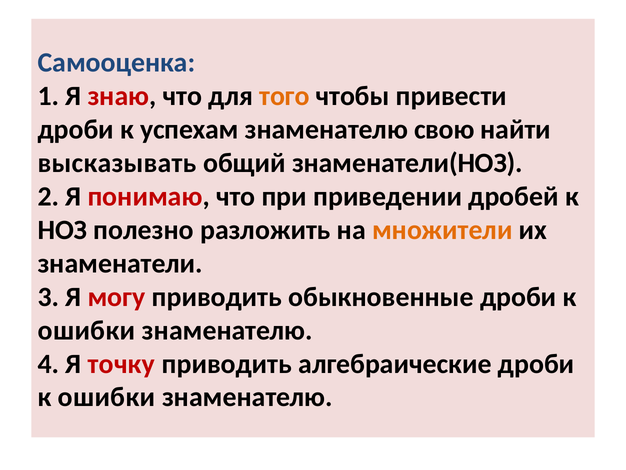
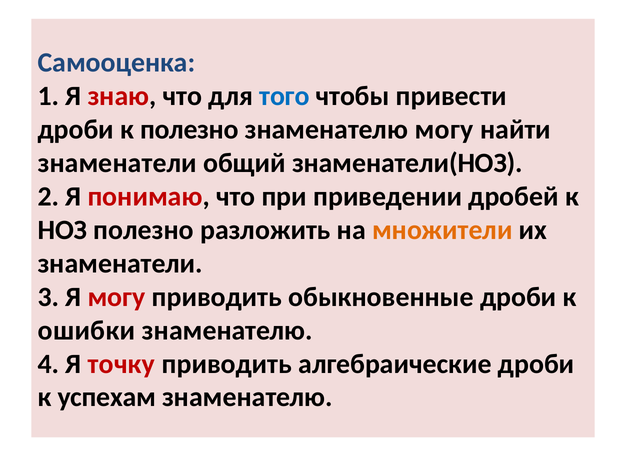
того colour: orange -> blue
к успехам: успехам -> полезно
знаменателю свою: свою -> могу
высказывать at (117, 163): высказывать -> знаменатели
ошибки at (107, 397): ошибки -> успехам
